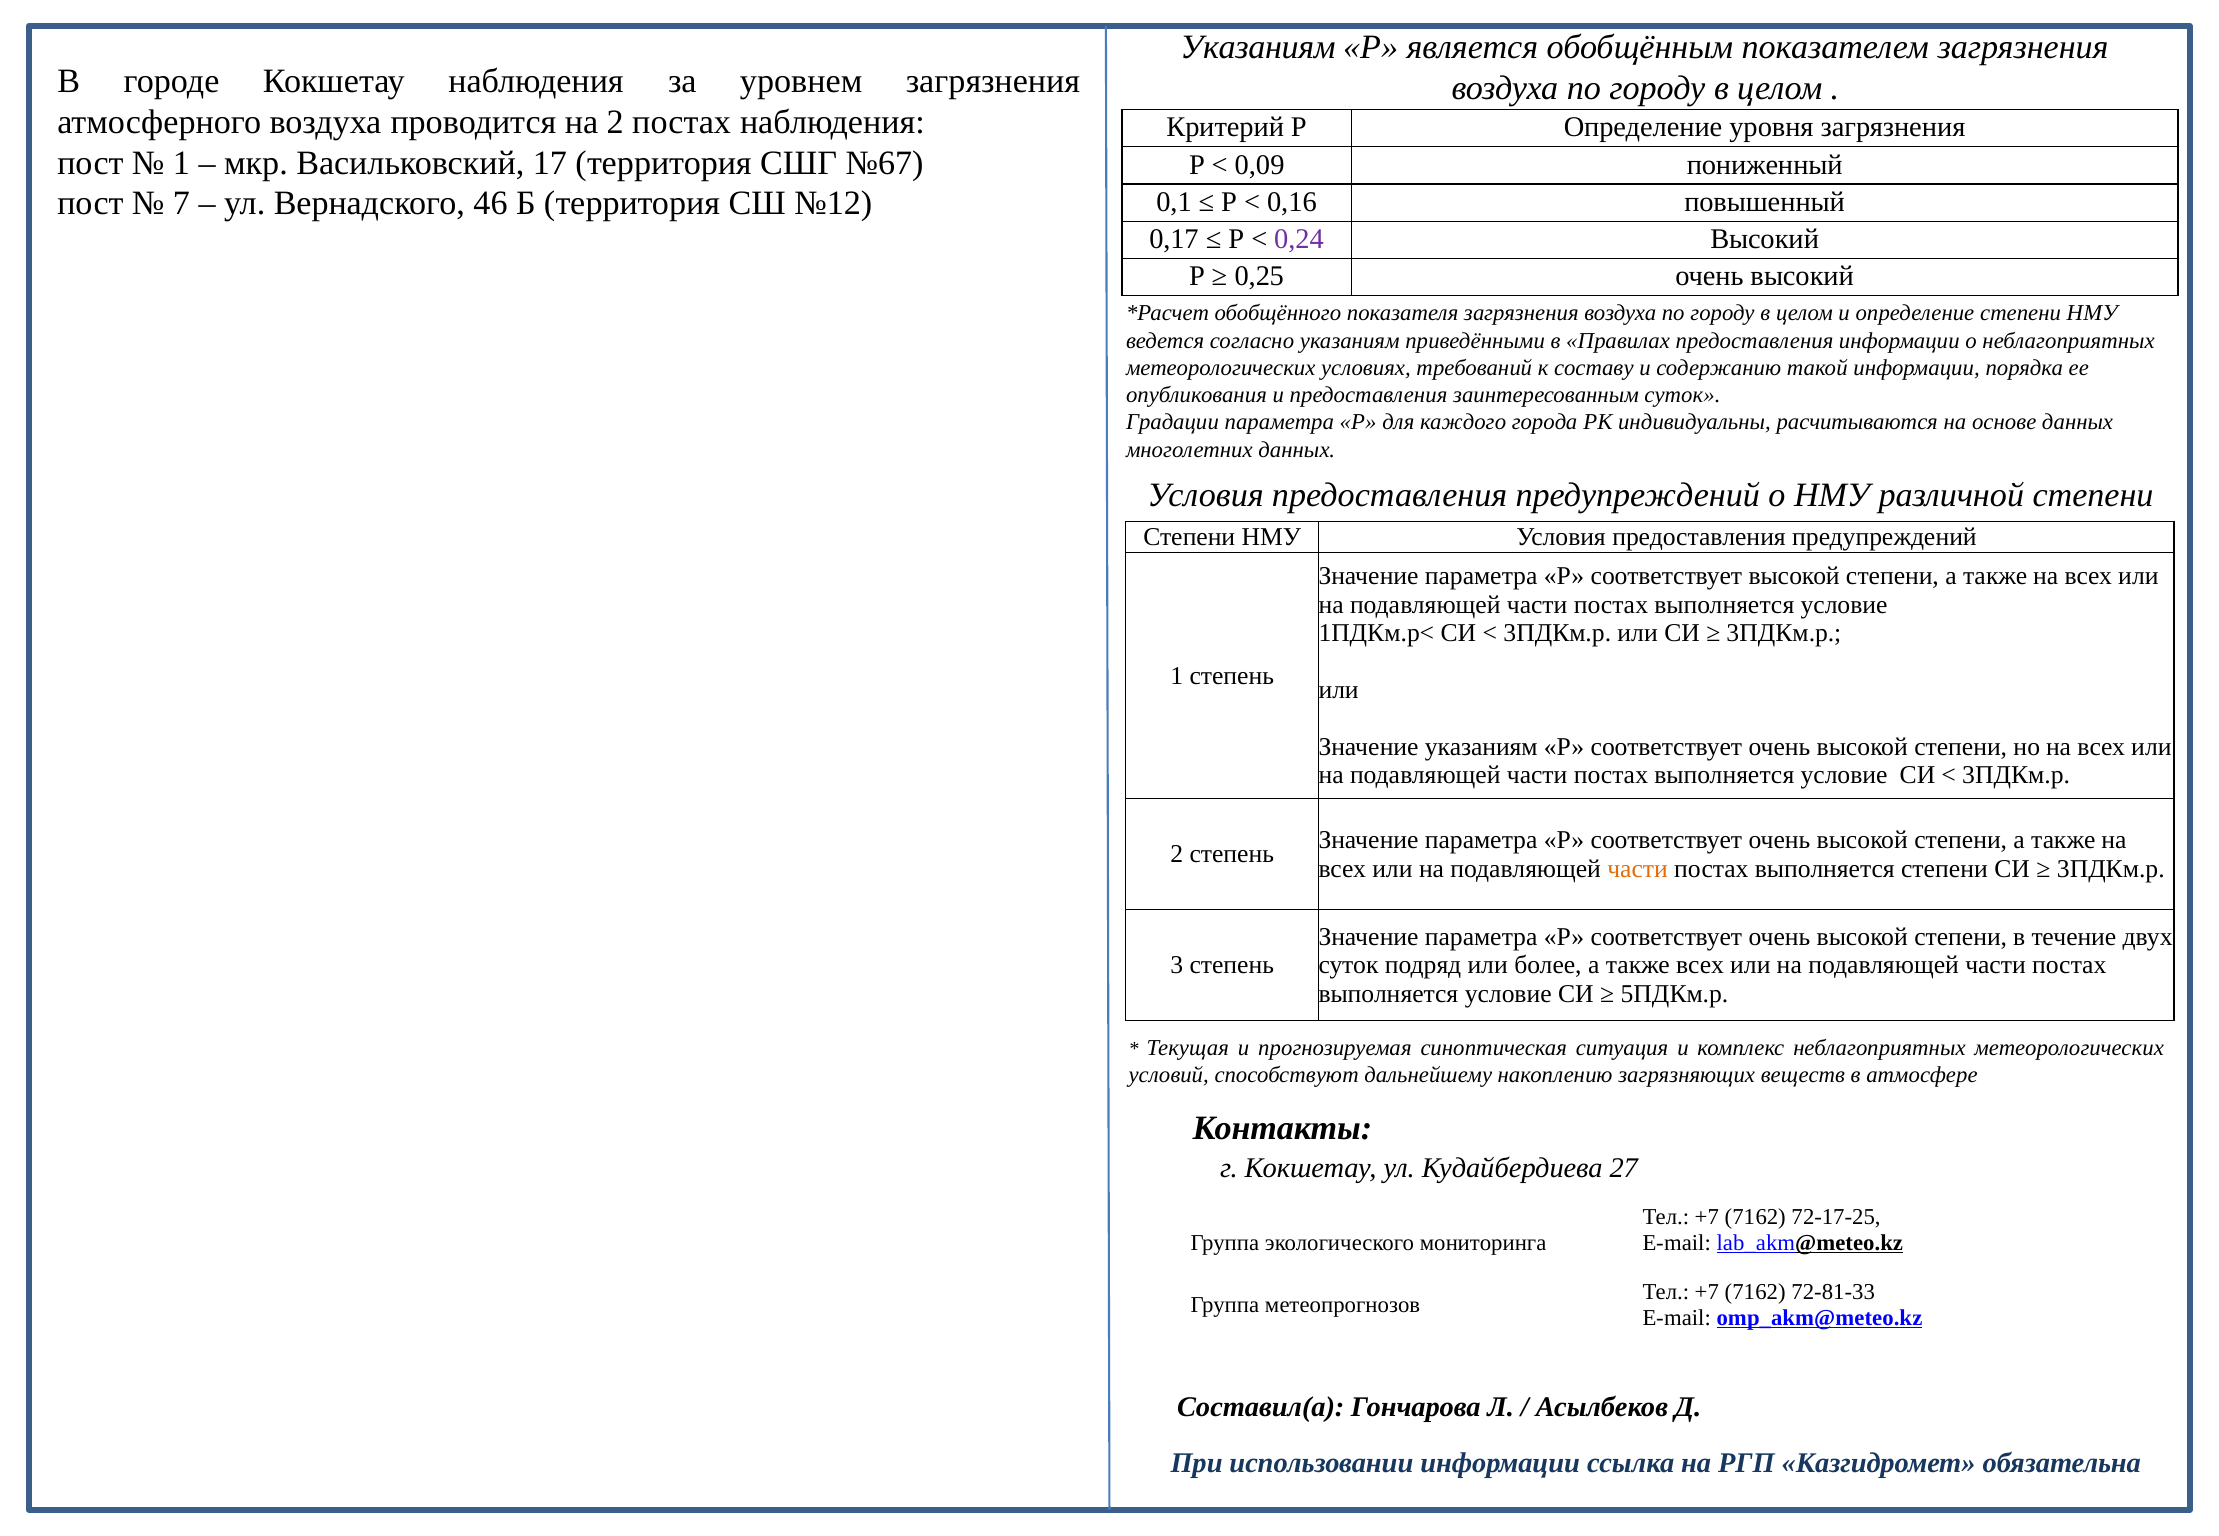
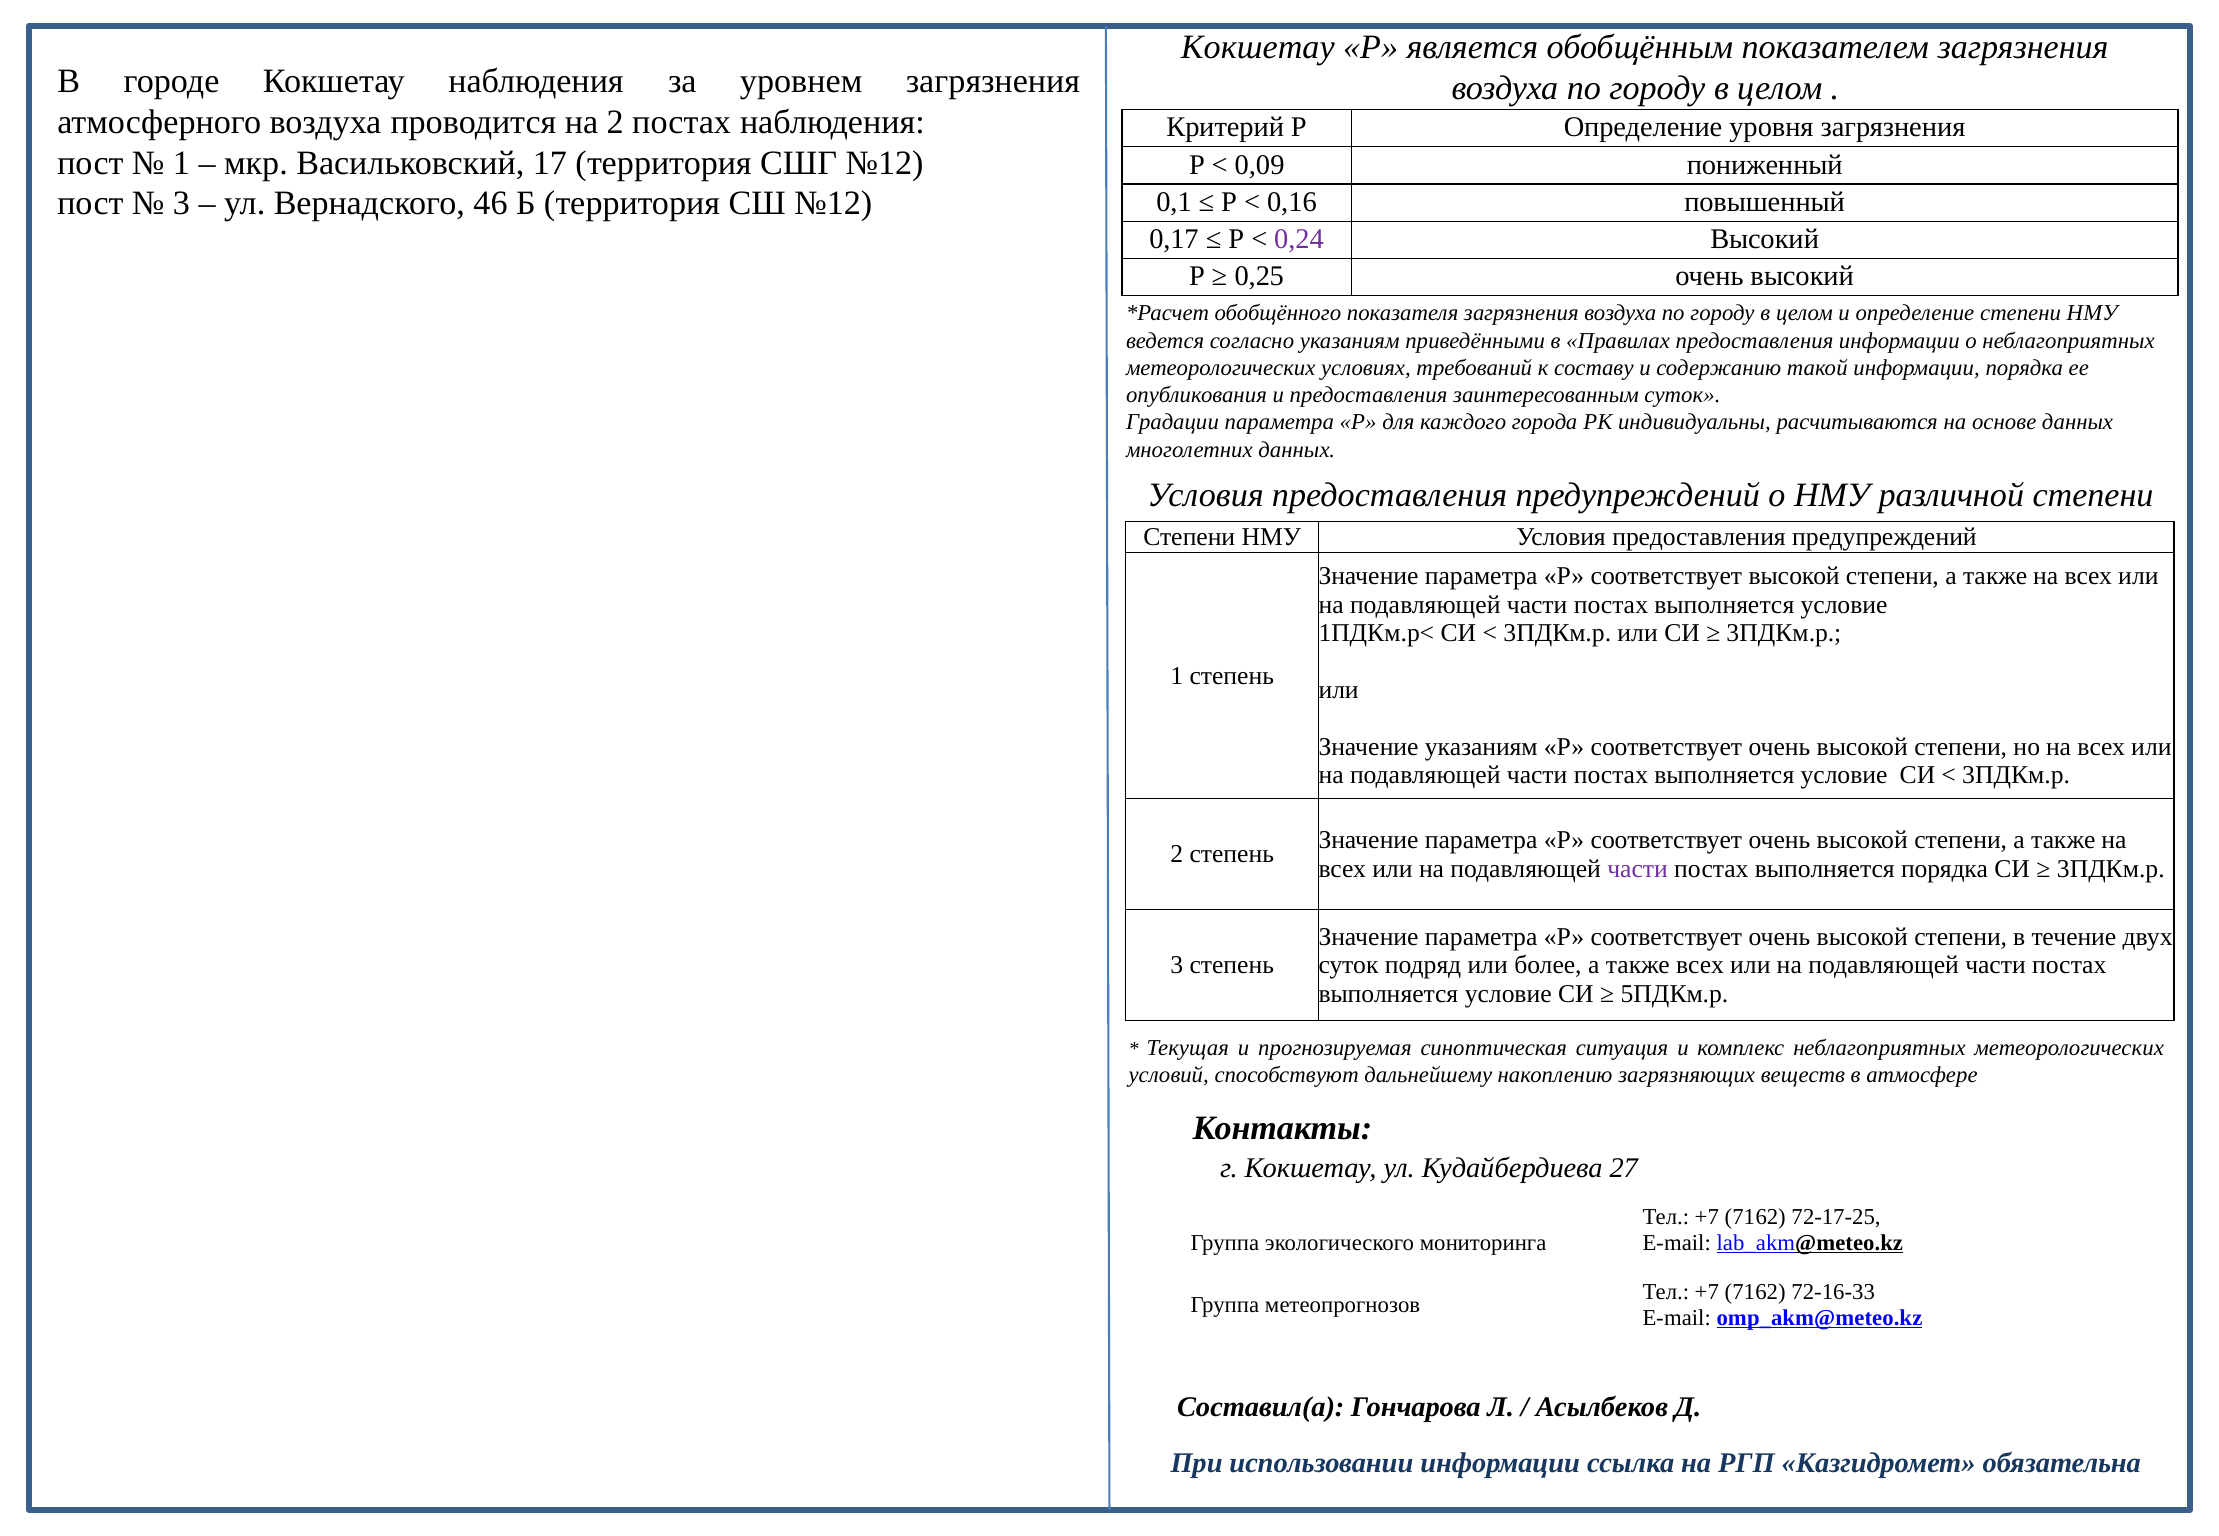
Указаниям at (1258, 48): Указаниям -> Кокшетау
СШГ №67: №67 -> №12
7 at (181, 204): 7 -> 3
части at (1638, 869) colour: orange -> purple
выполняется степени: степени -> порядка
72-81-33: 72-81-33 -> 72-16-33
